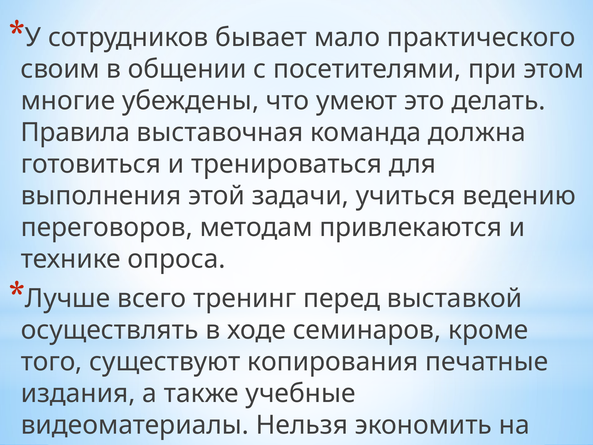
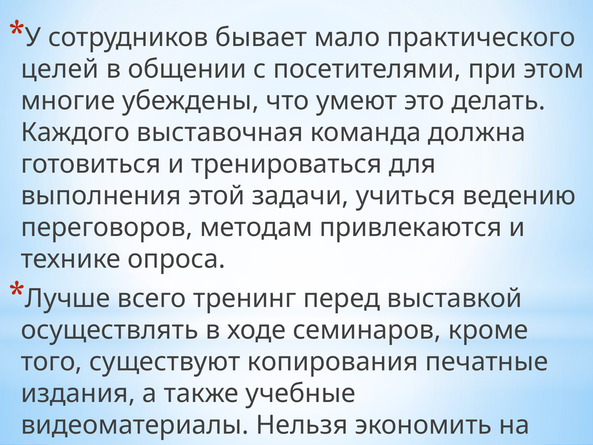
своим: своим -> целей
Правила: Правила -> Каждого
